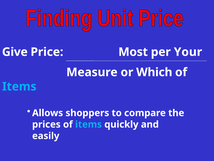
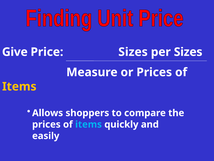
Price Most: Most -> Sizes
per Your: Your -> Sizes
or Which: Which -> Prices
Items at (19, 86) colour: light blue -> yellow
